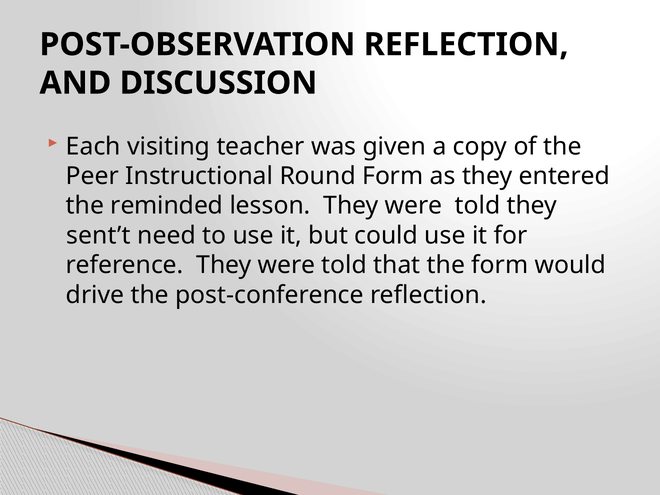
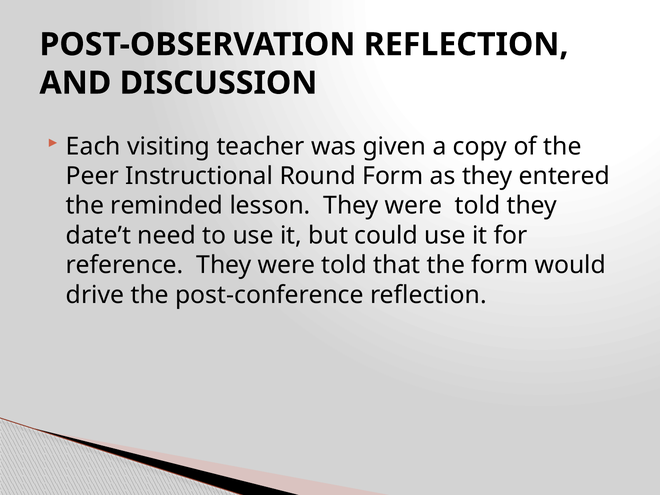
sent’t: sent’t -> date’t
